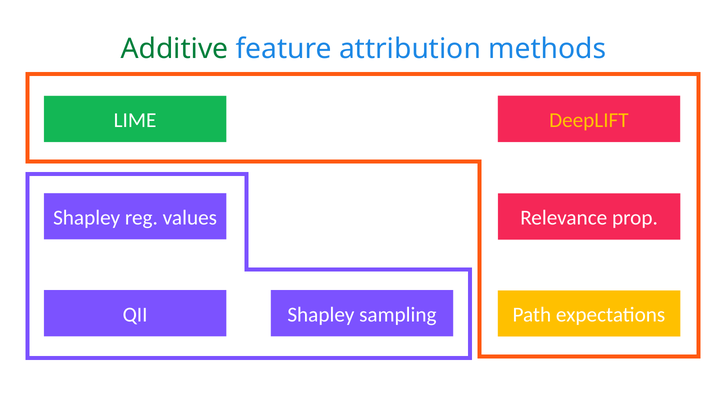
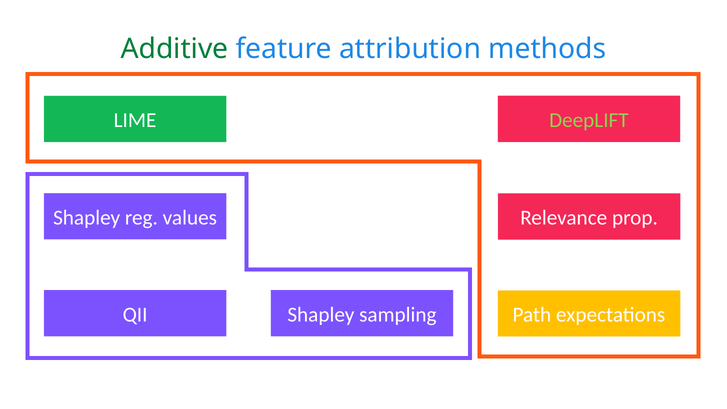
DeepLIFT colour: yellow -> light green
